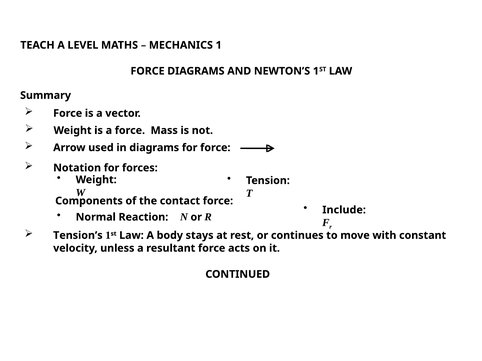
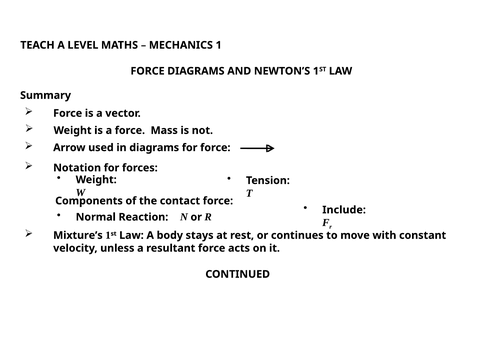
Tension’s: Tension’s -> Mixture’s
